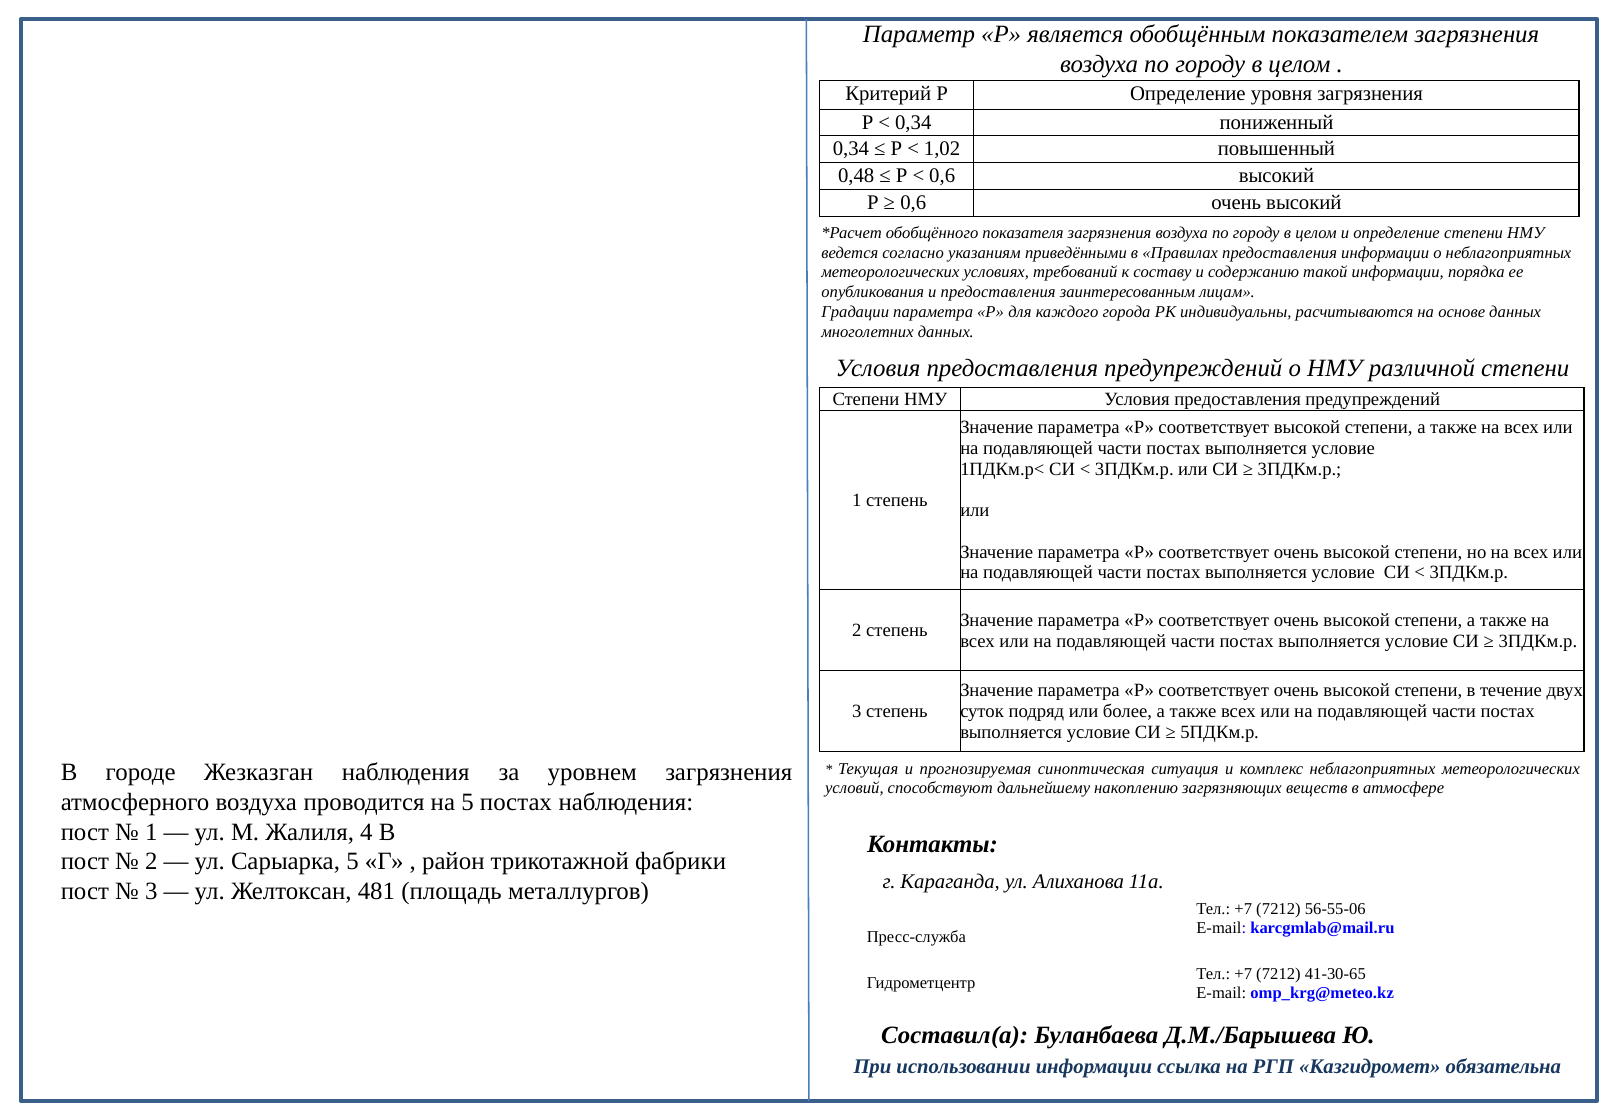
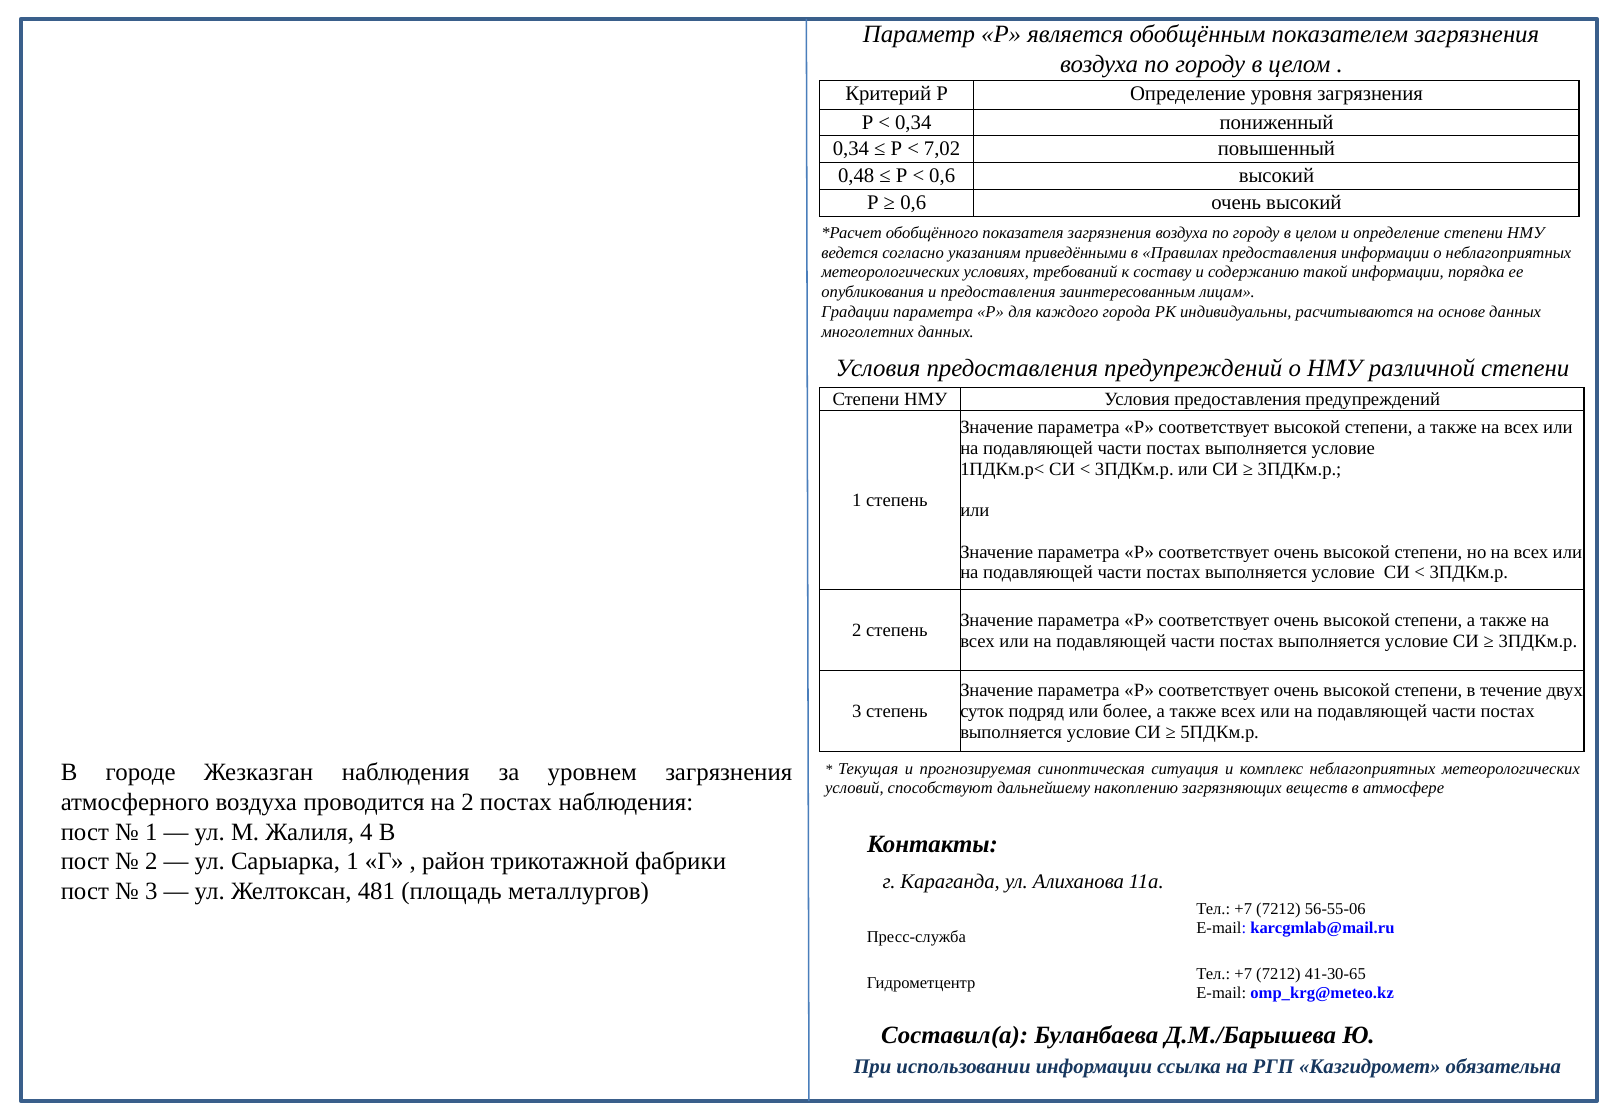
1,02: 1,02 -> 7,02
на 5: 5 -> 2
Сарыарка 5: 5 -> 1
